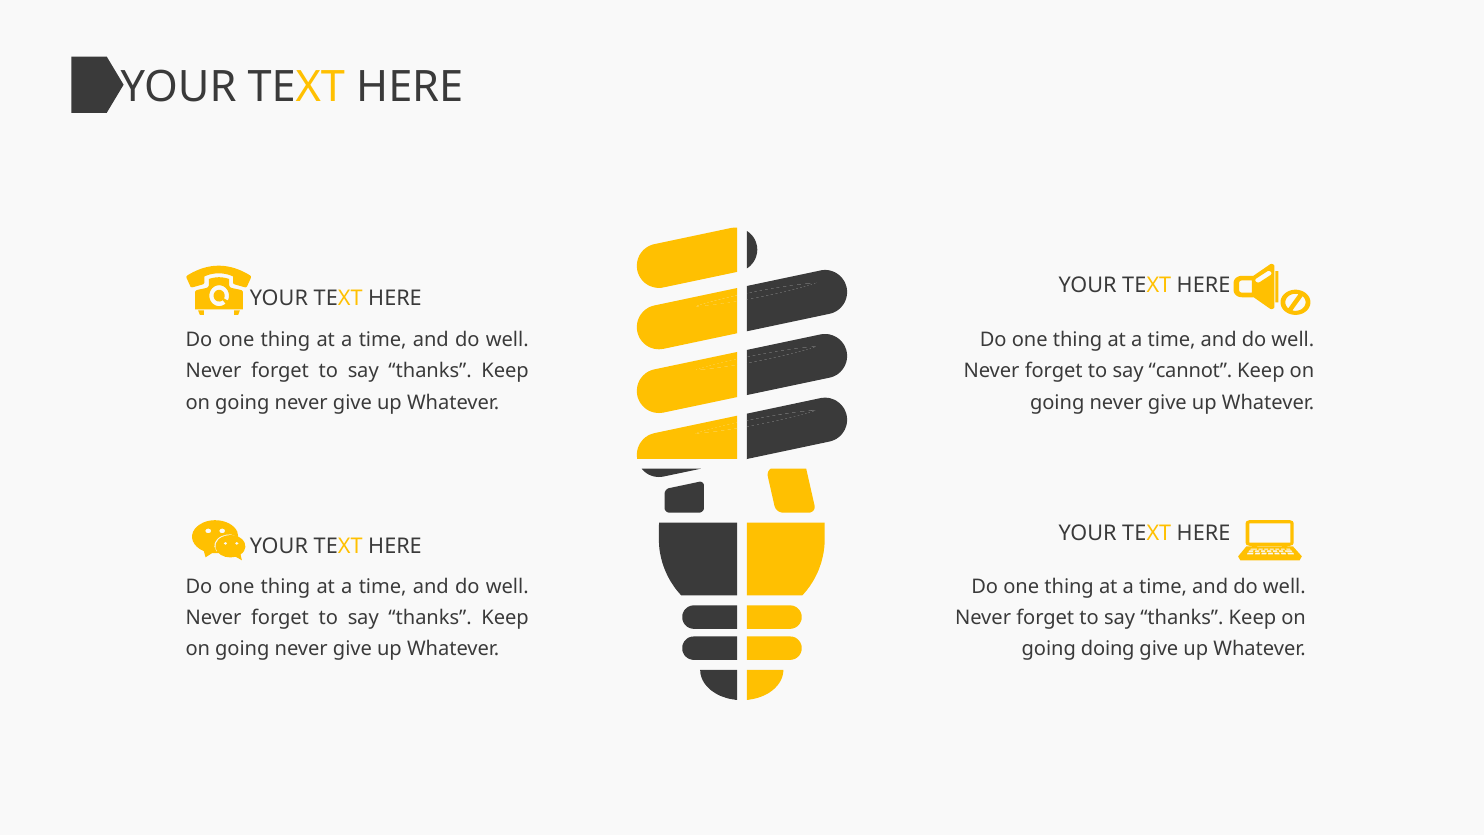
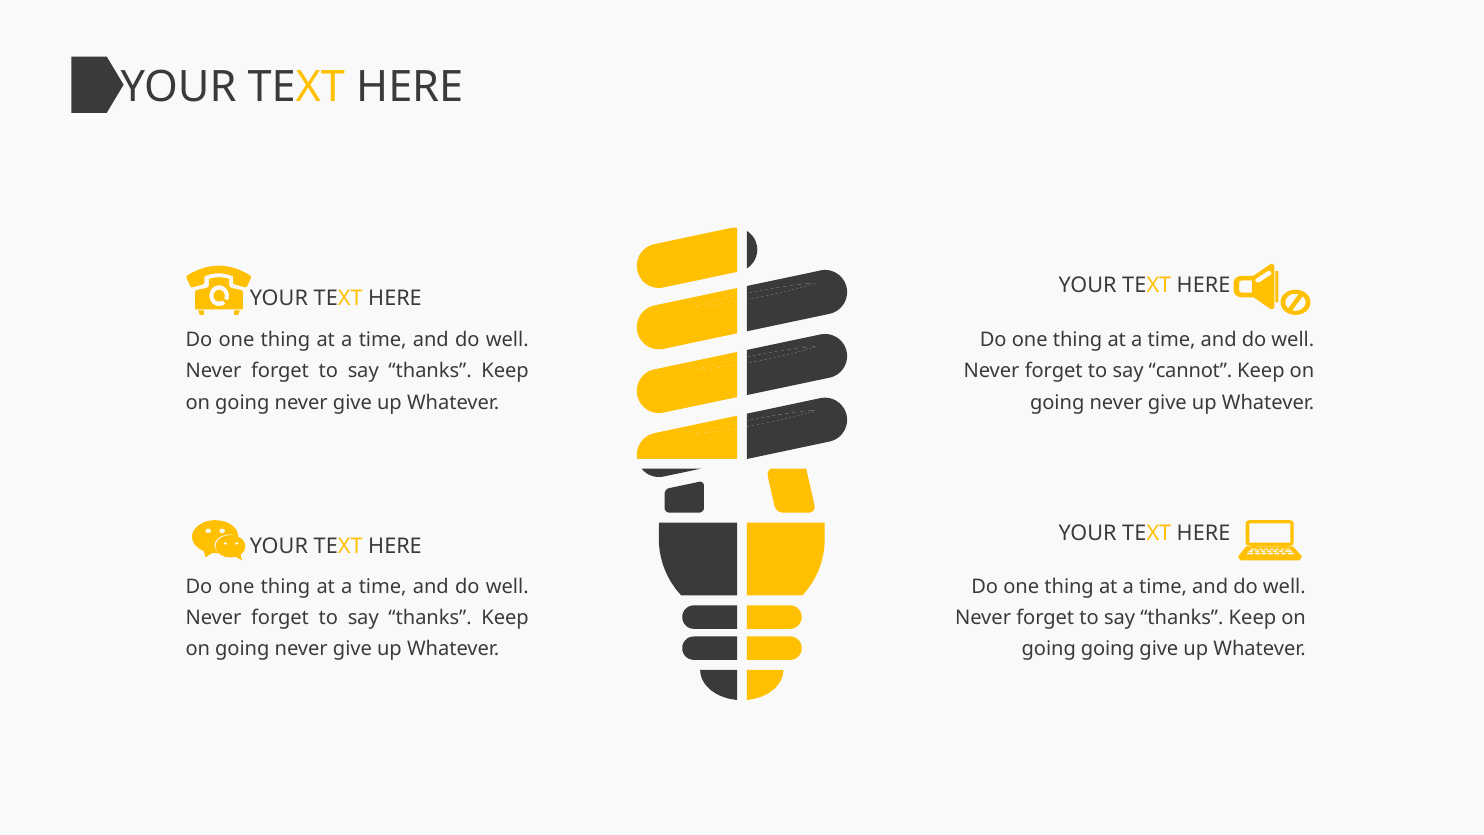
going doing: doing -> going
